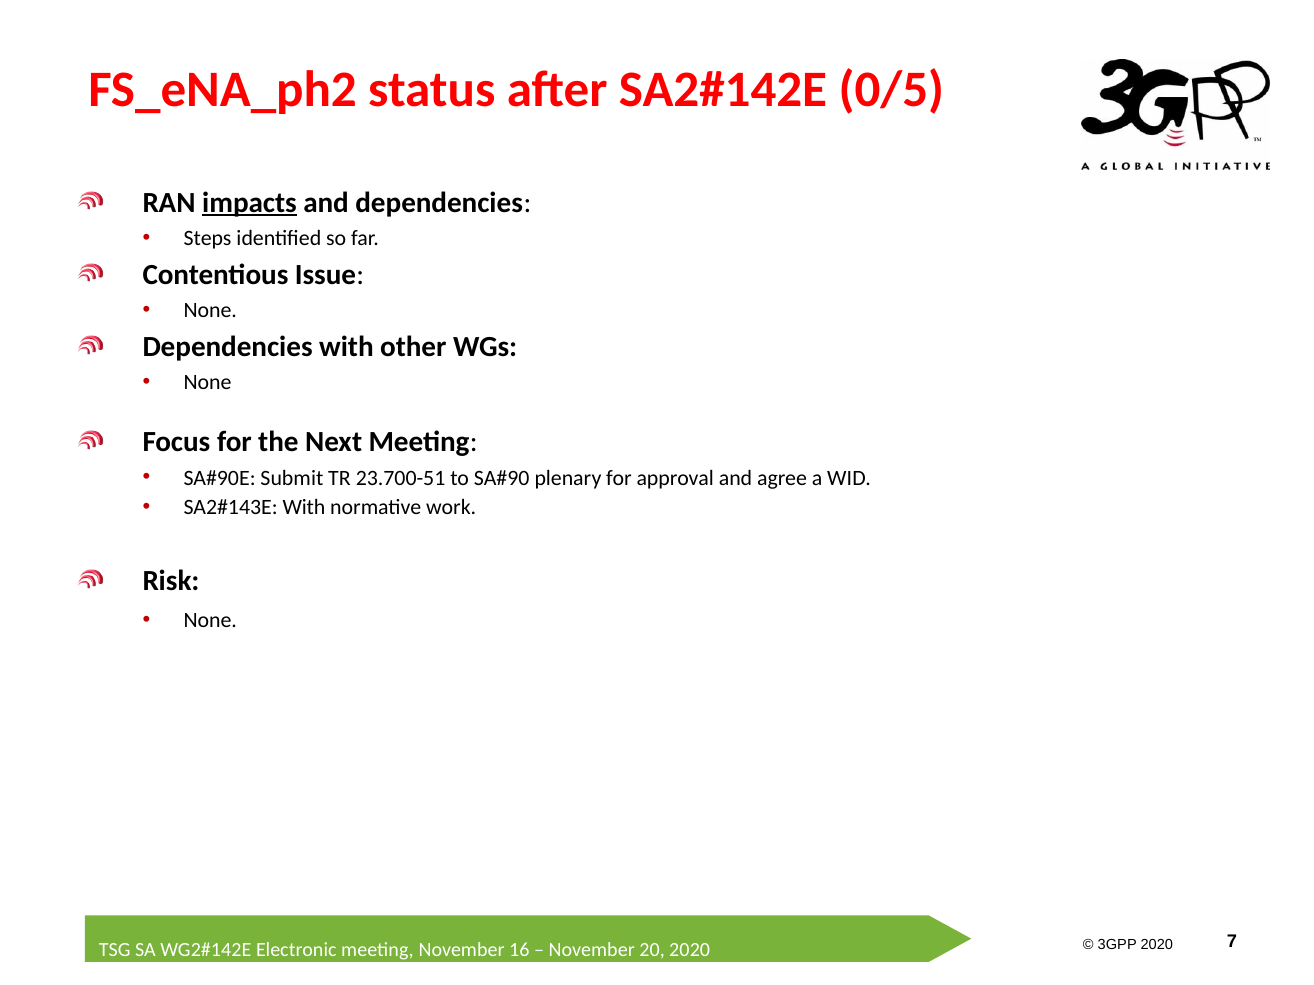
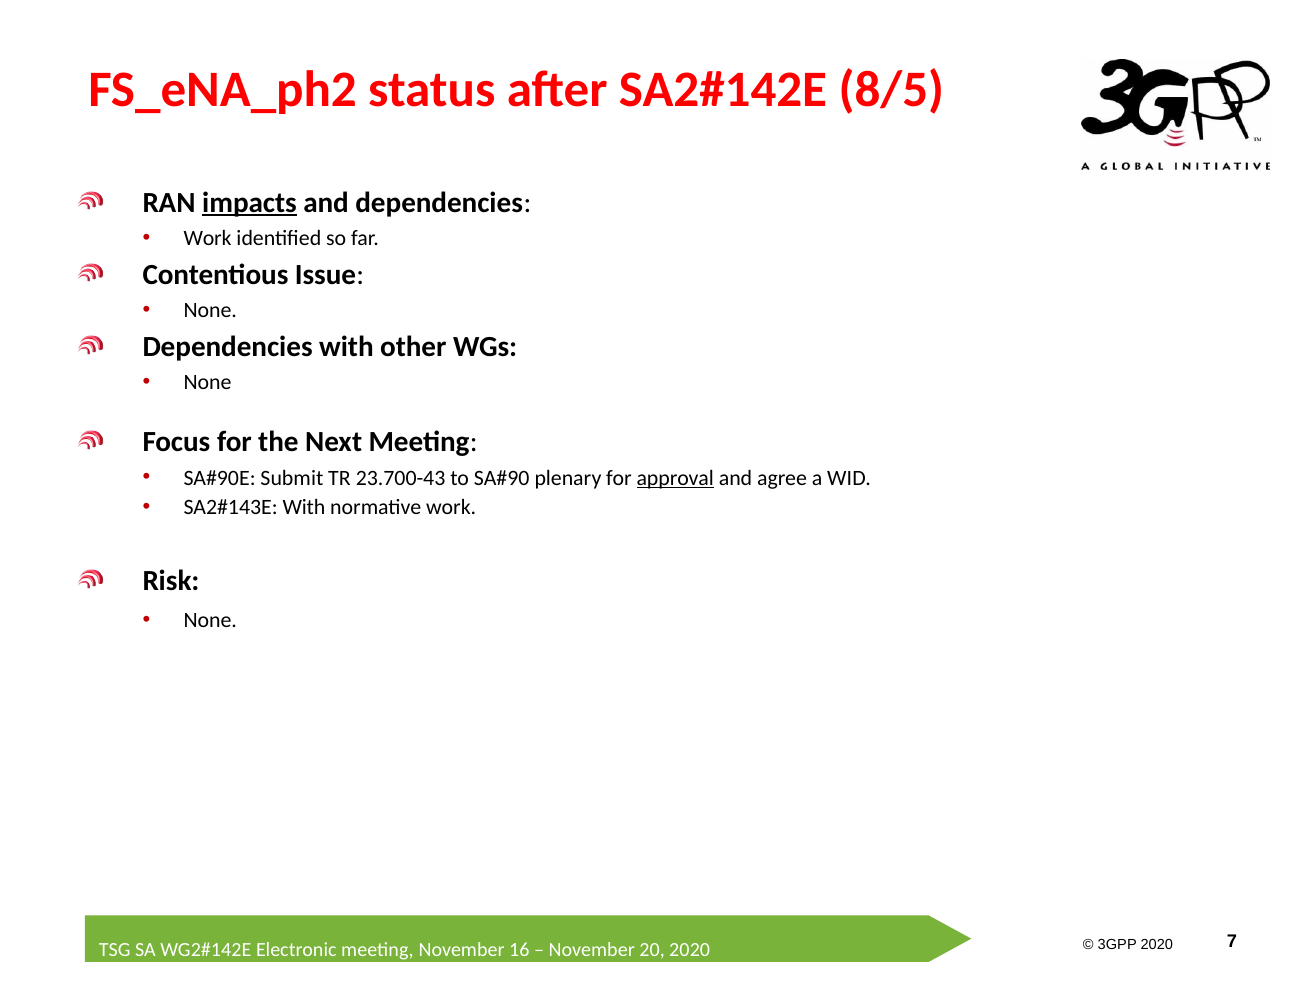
0/5: 0/5 -> 8/5
Steps at (208, 238): Steps -> Work
23.700-51: 23.700-51 -> 23.700-43
approval underline: none -> present
